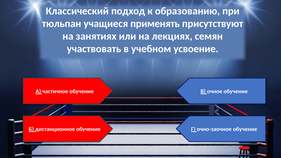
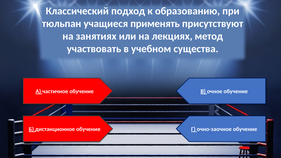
семян: семян -> метод
усвоение: усвоение -> существа
